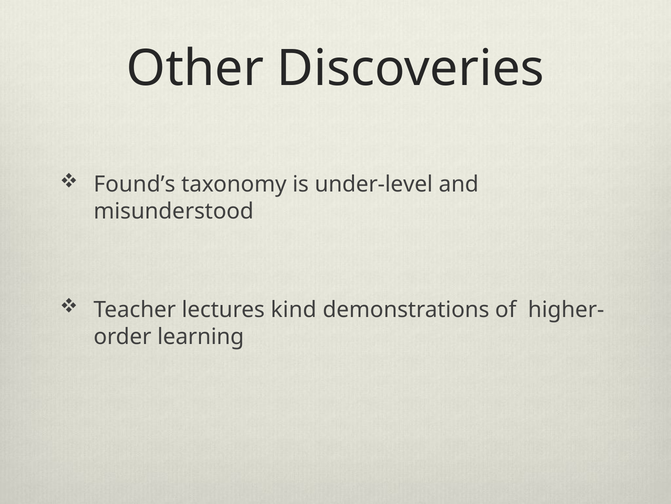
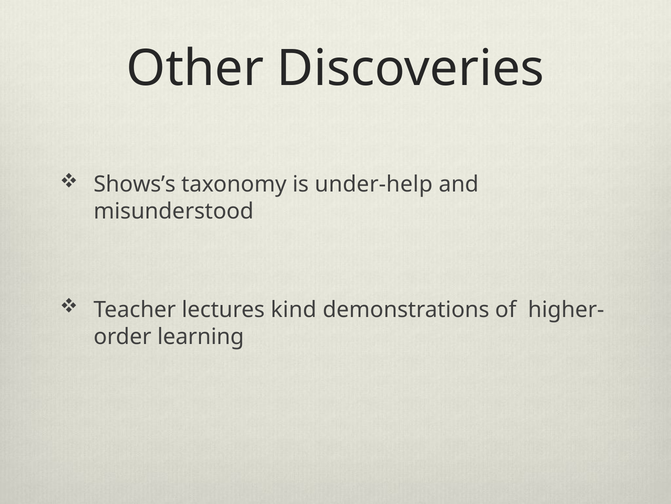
Found’s: Found’s -> Shows’s
under-level: under-level -> under-help
